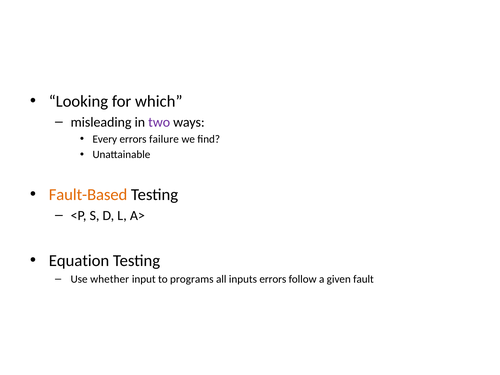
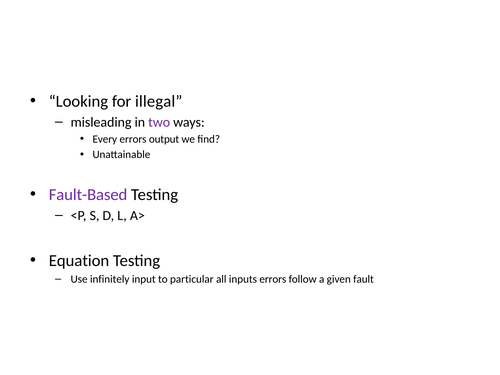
which: which -> illegal
failure: failure -> output
Fault-Based colour: orange -> purple
whether: whether -> infinitely
programs: programs -> particular
